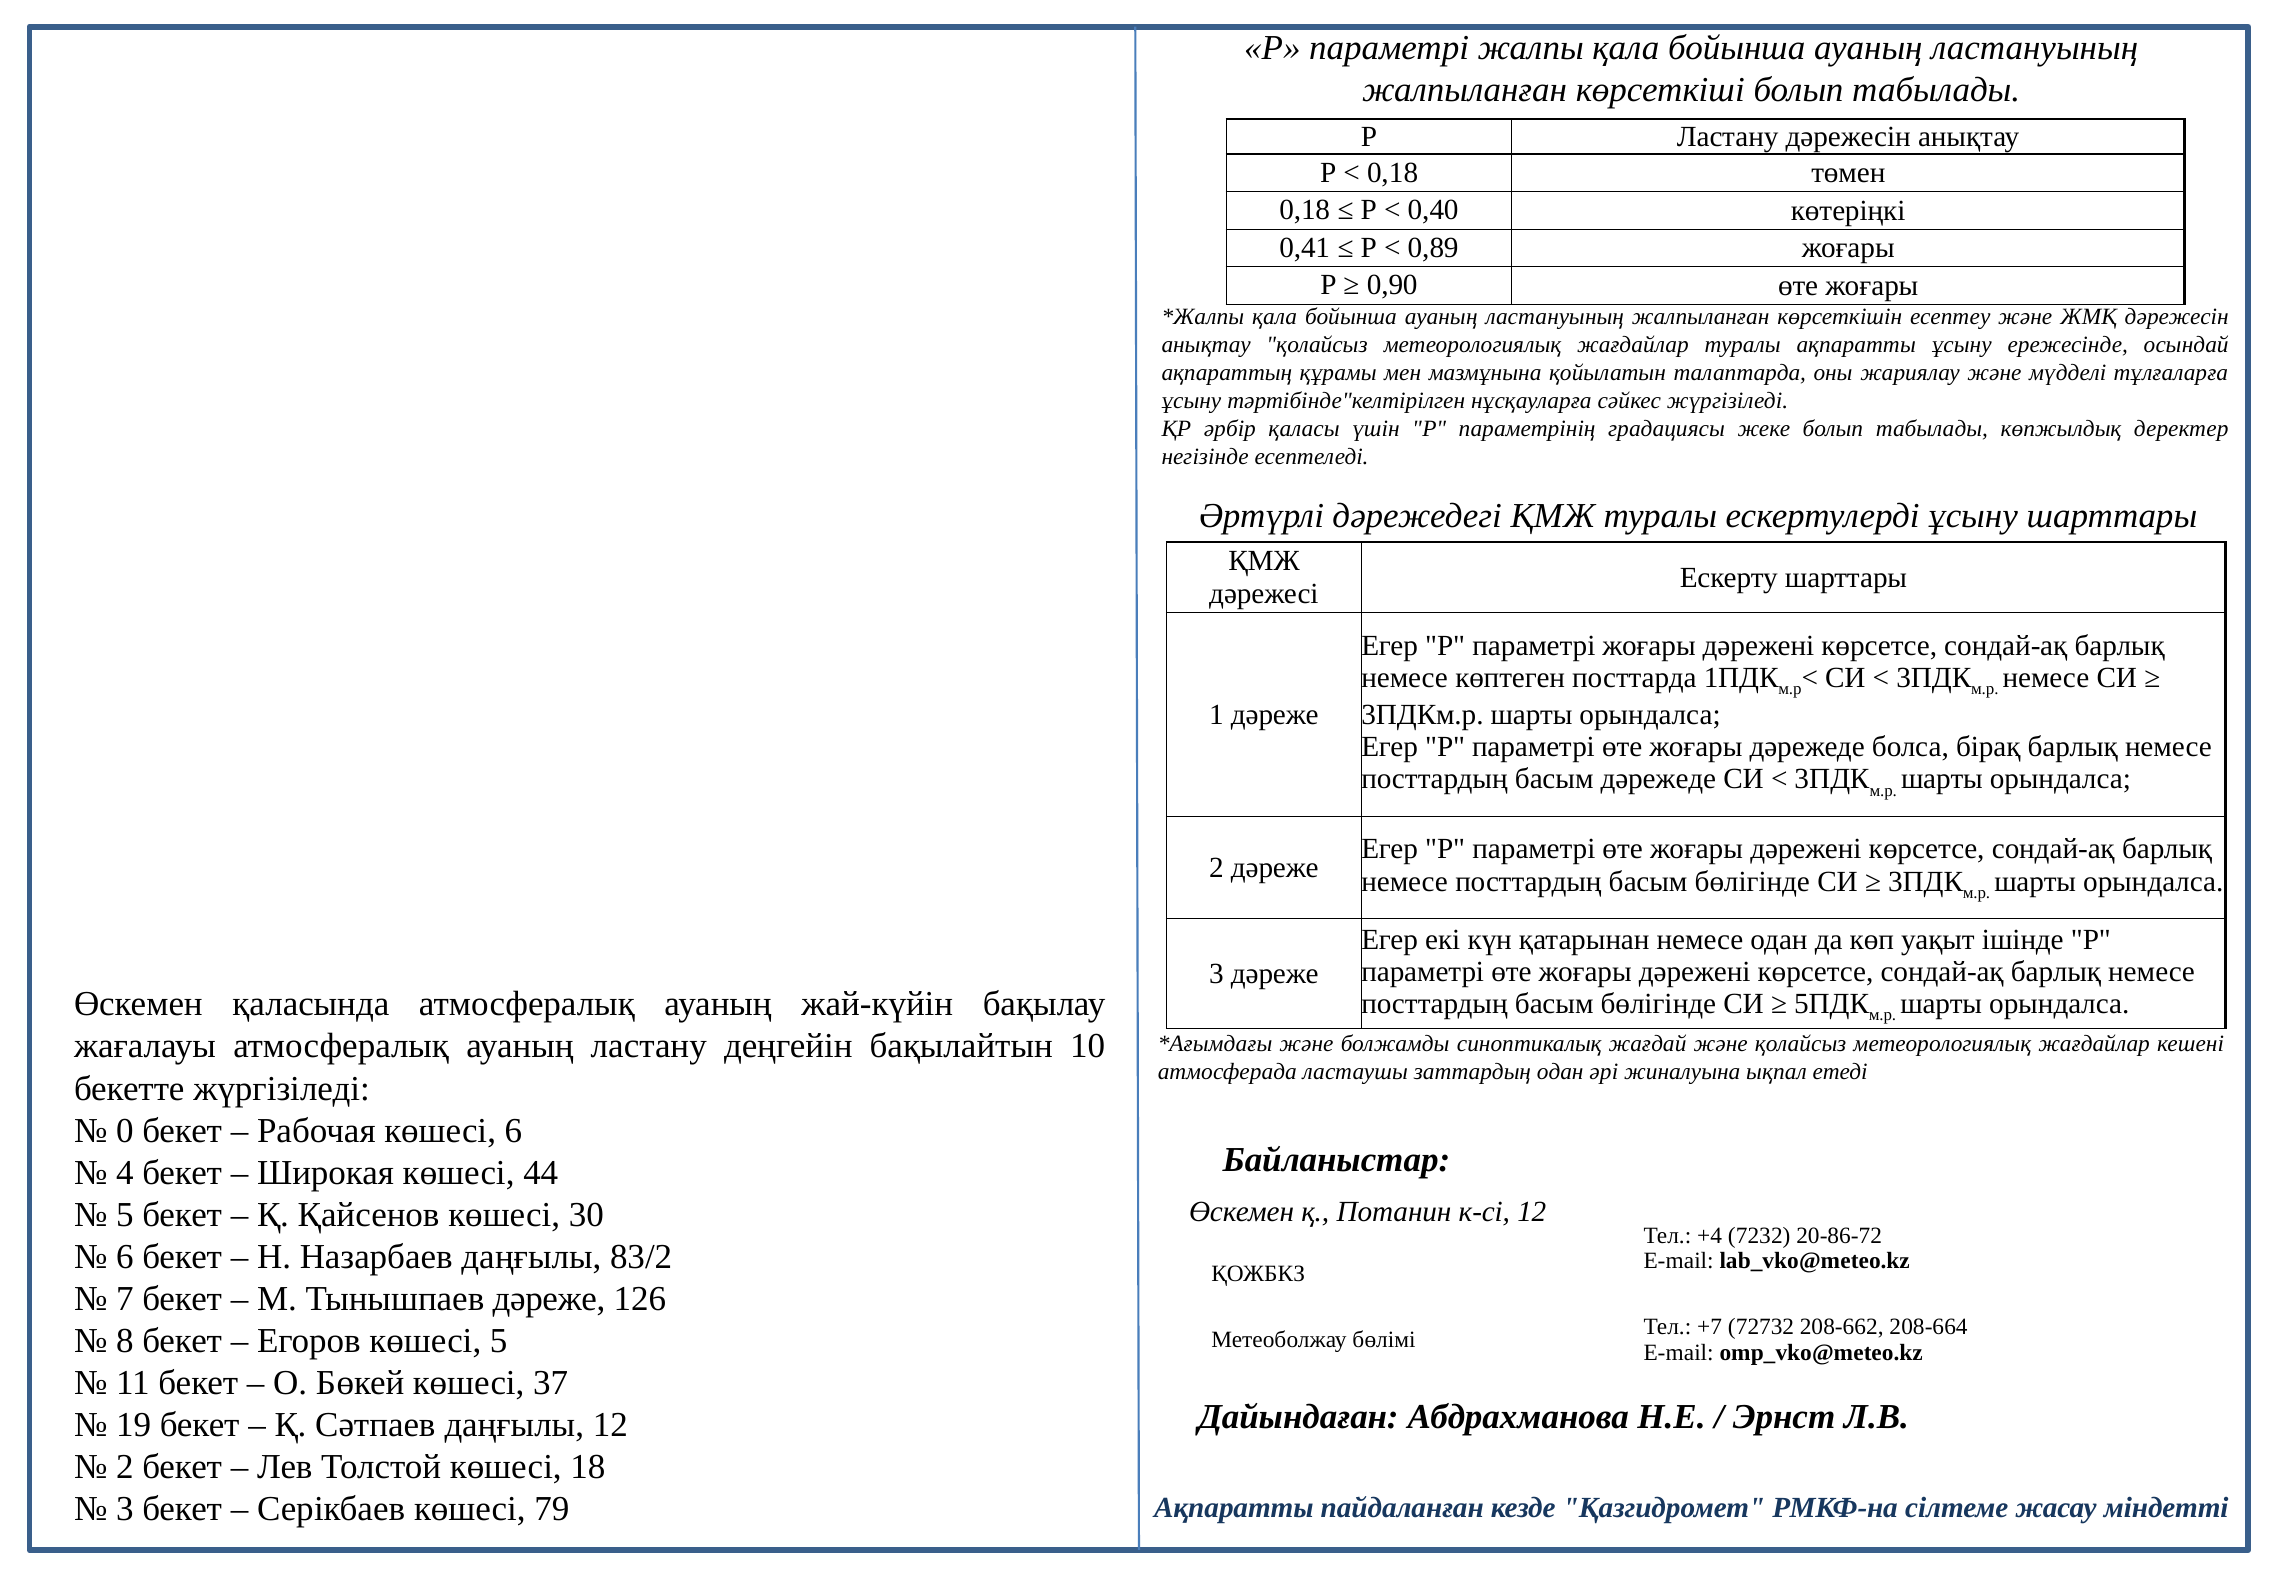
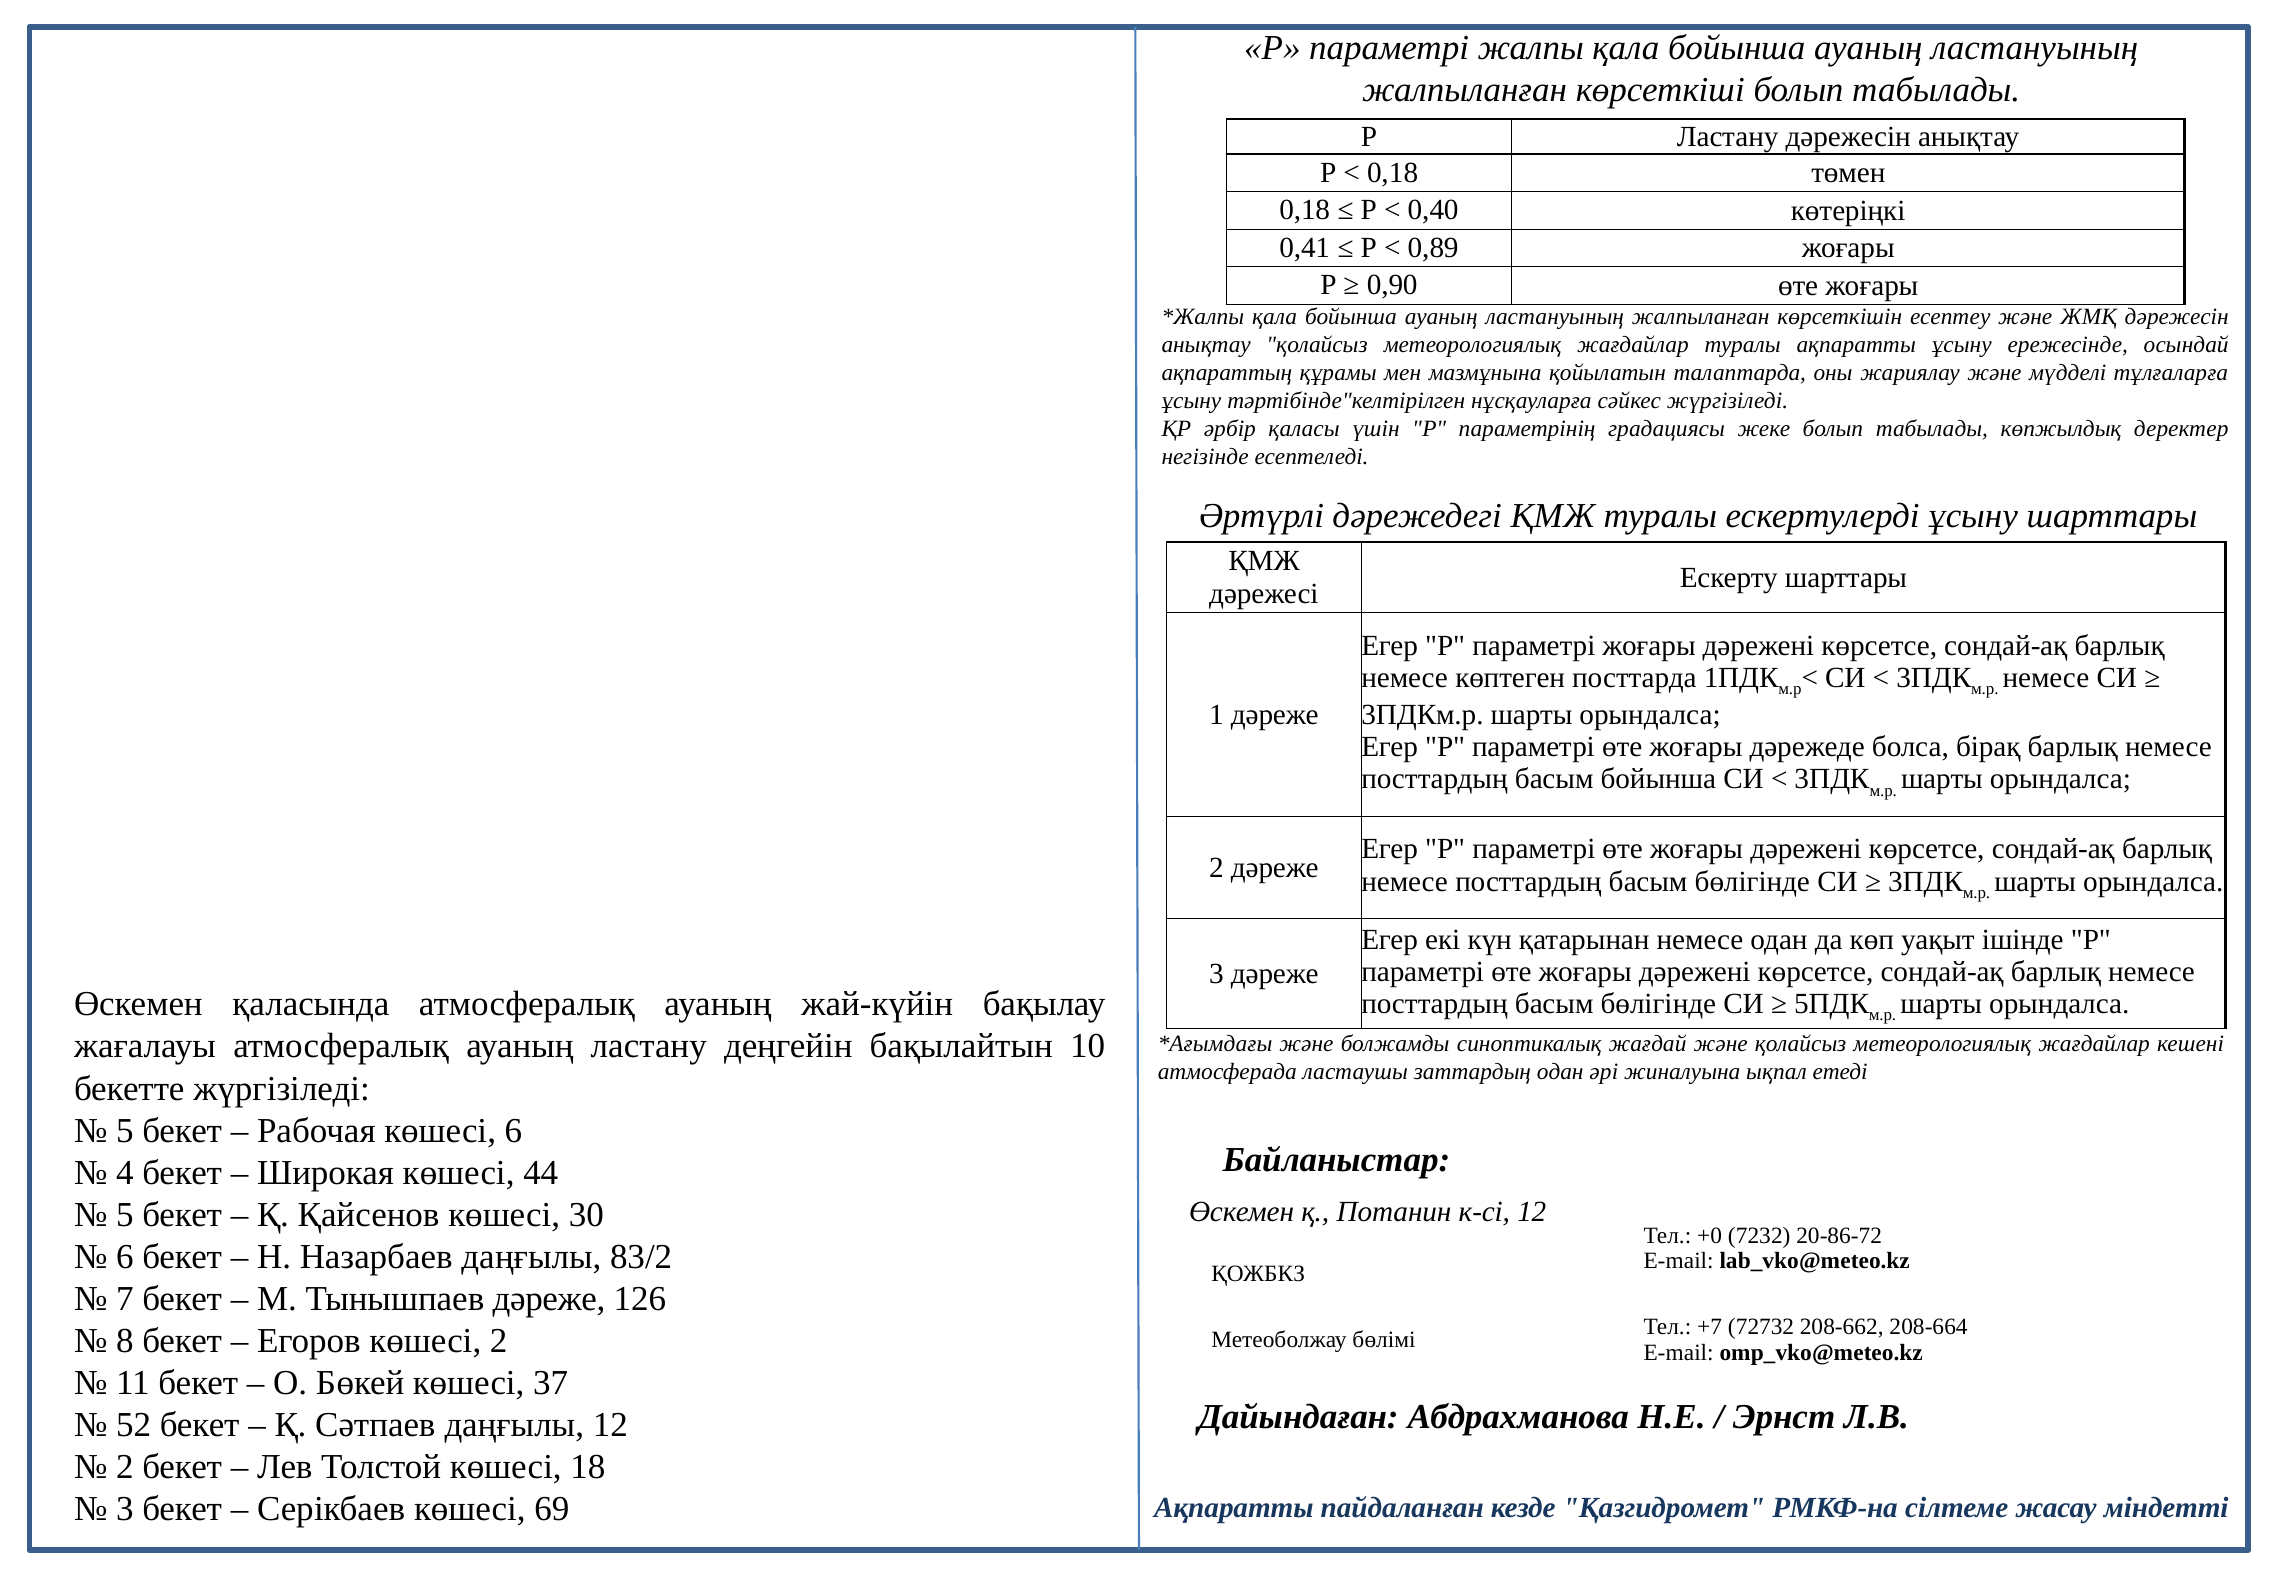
басым дәрежеде: дәрежеде -> бойынша
0 at (125, 1131): 0 -> 5
+4: +4 -> +0
көшесі 5: 5 -> 2
19: 19 -> 52
79: 79 -> 69
